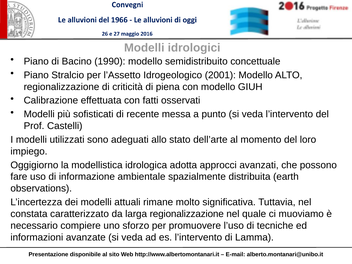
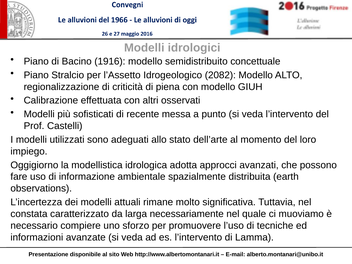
1990: 1990 -> 1916
2001: 2001 -> 2082
fatti: fatti -> altri
larga regionalizzazione: regionalizzazione -> necessariamente
